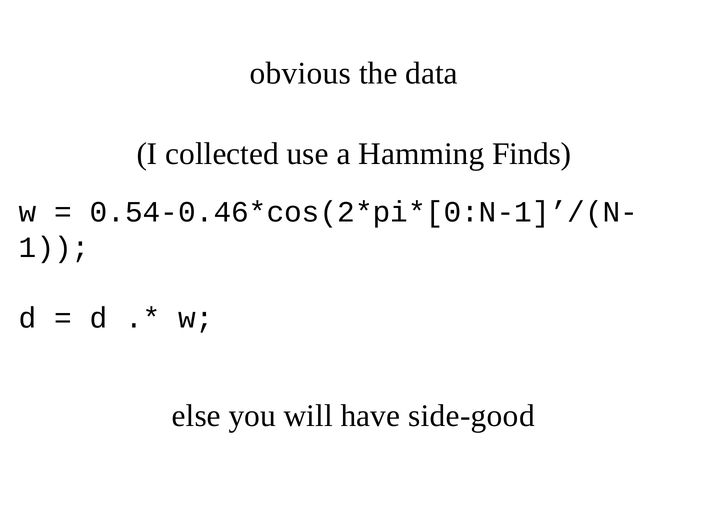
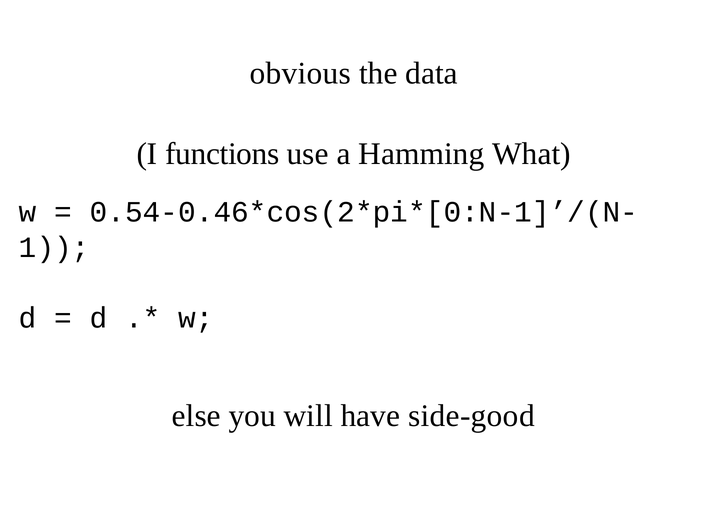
collected: collected -> functions
Finds: Finds -> What
